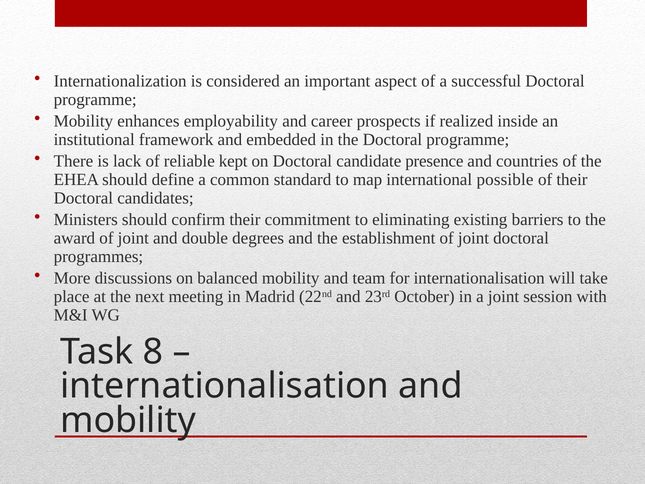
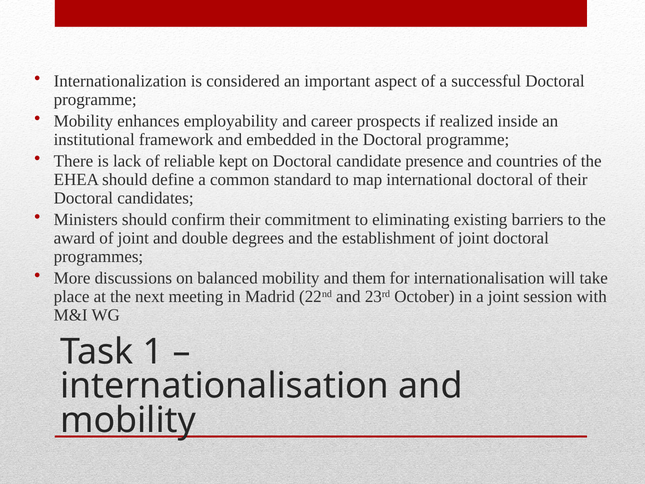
international possible: possible -> doctoral
team: team -> them
8: 8 -> 1
